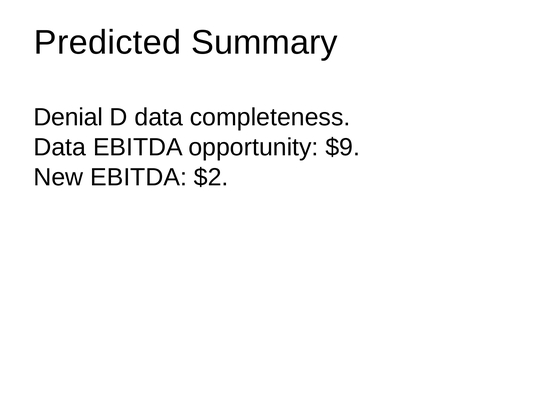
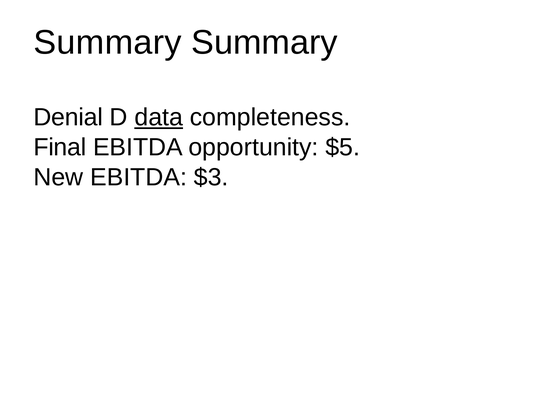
Predicted at (108, 43): Predicted -> Summary
data at (159, 117) underline: none -> present
Data at (60, 147): Data -> Final
$9: $9 -> $5
$2: $2 -> $3
